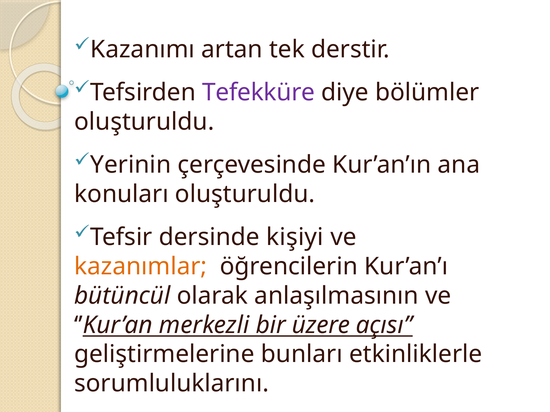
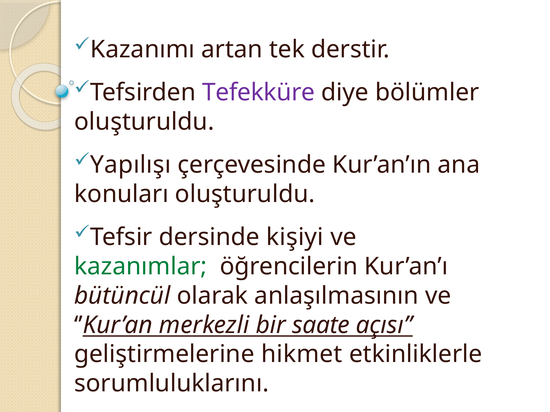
Yerinin: Yerinin -> Yapılışı
kazanımlar colour: orange -> green
üzere: üzere -> saate
bunları: bunları -> hikmet
